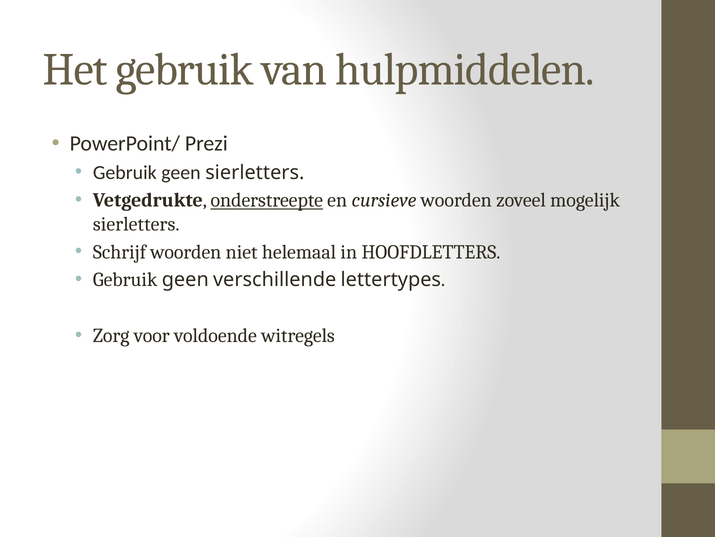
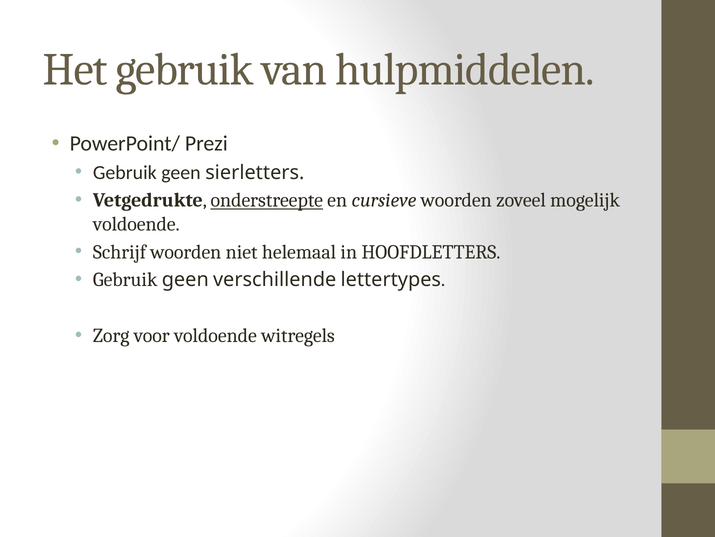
sierletters at (136, 224): sierletters -> voldoende
